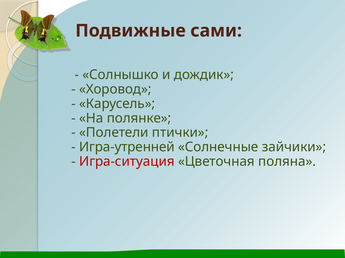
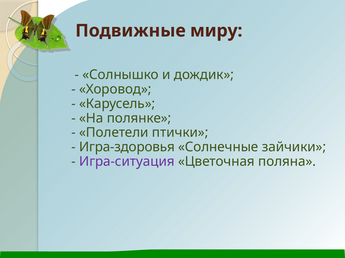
сами: сами -> миру
Игра-утренней: Игра-утренней -> Игра-здоровья
Игра-ситуация colour: red -> purple
